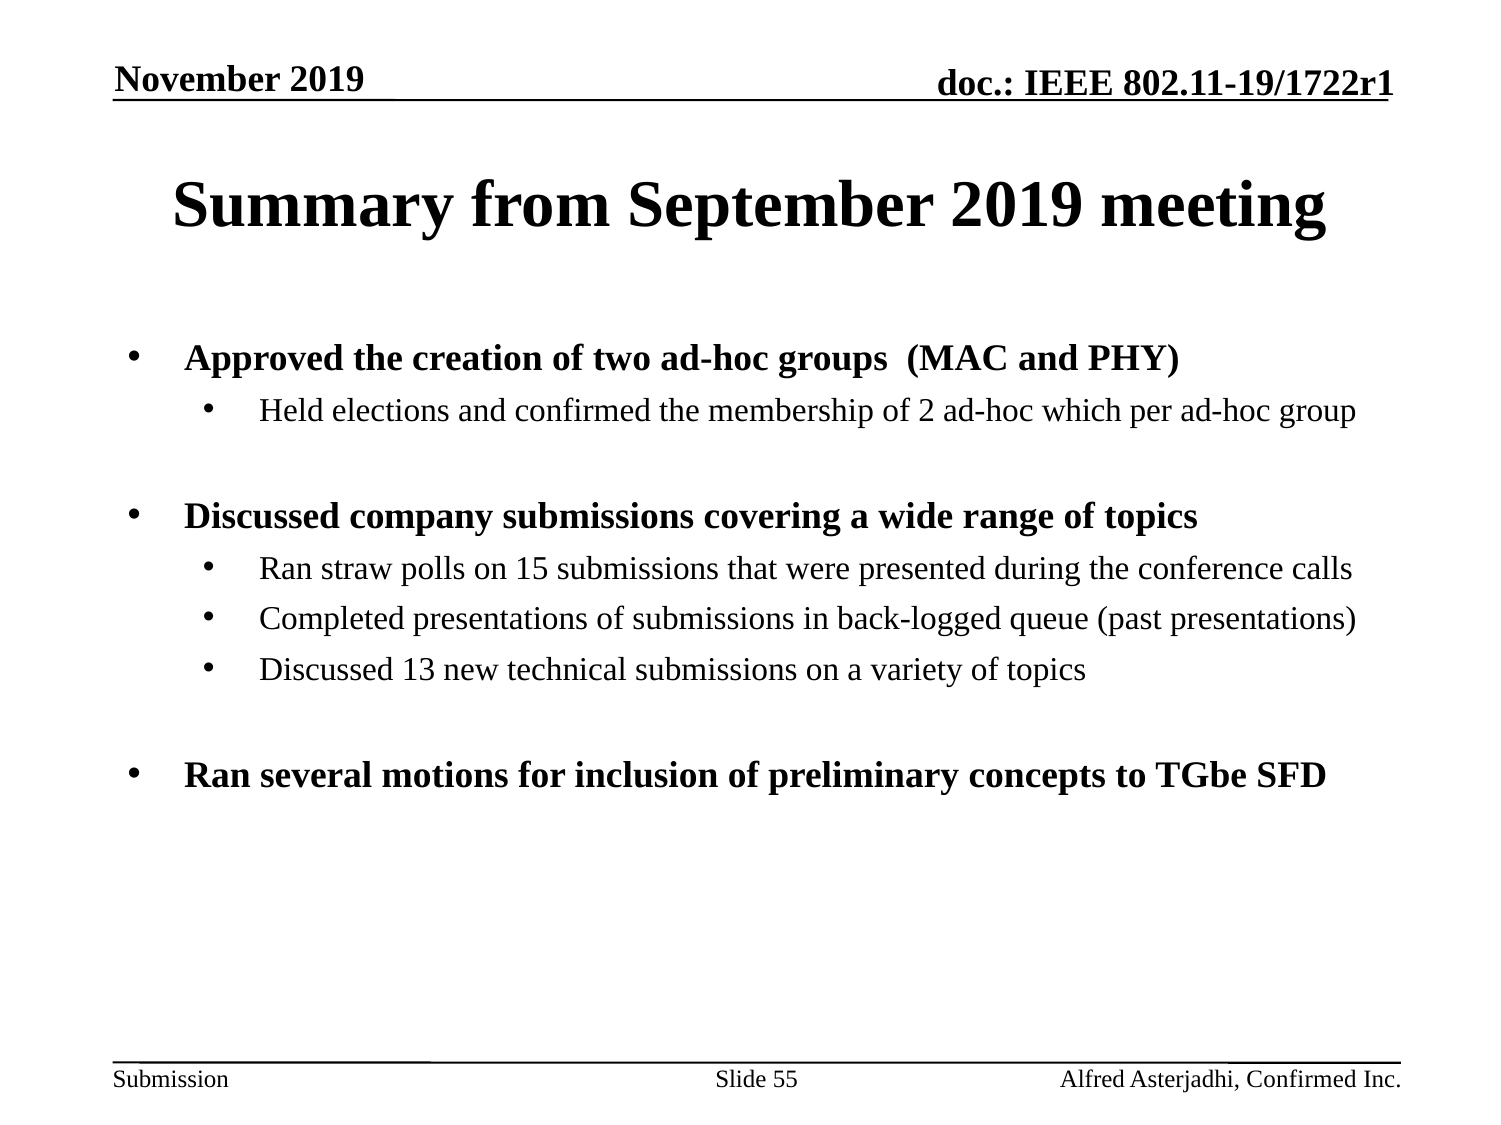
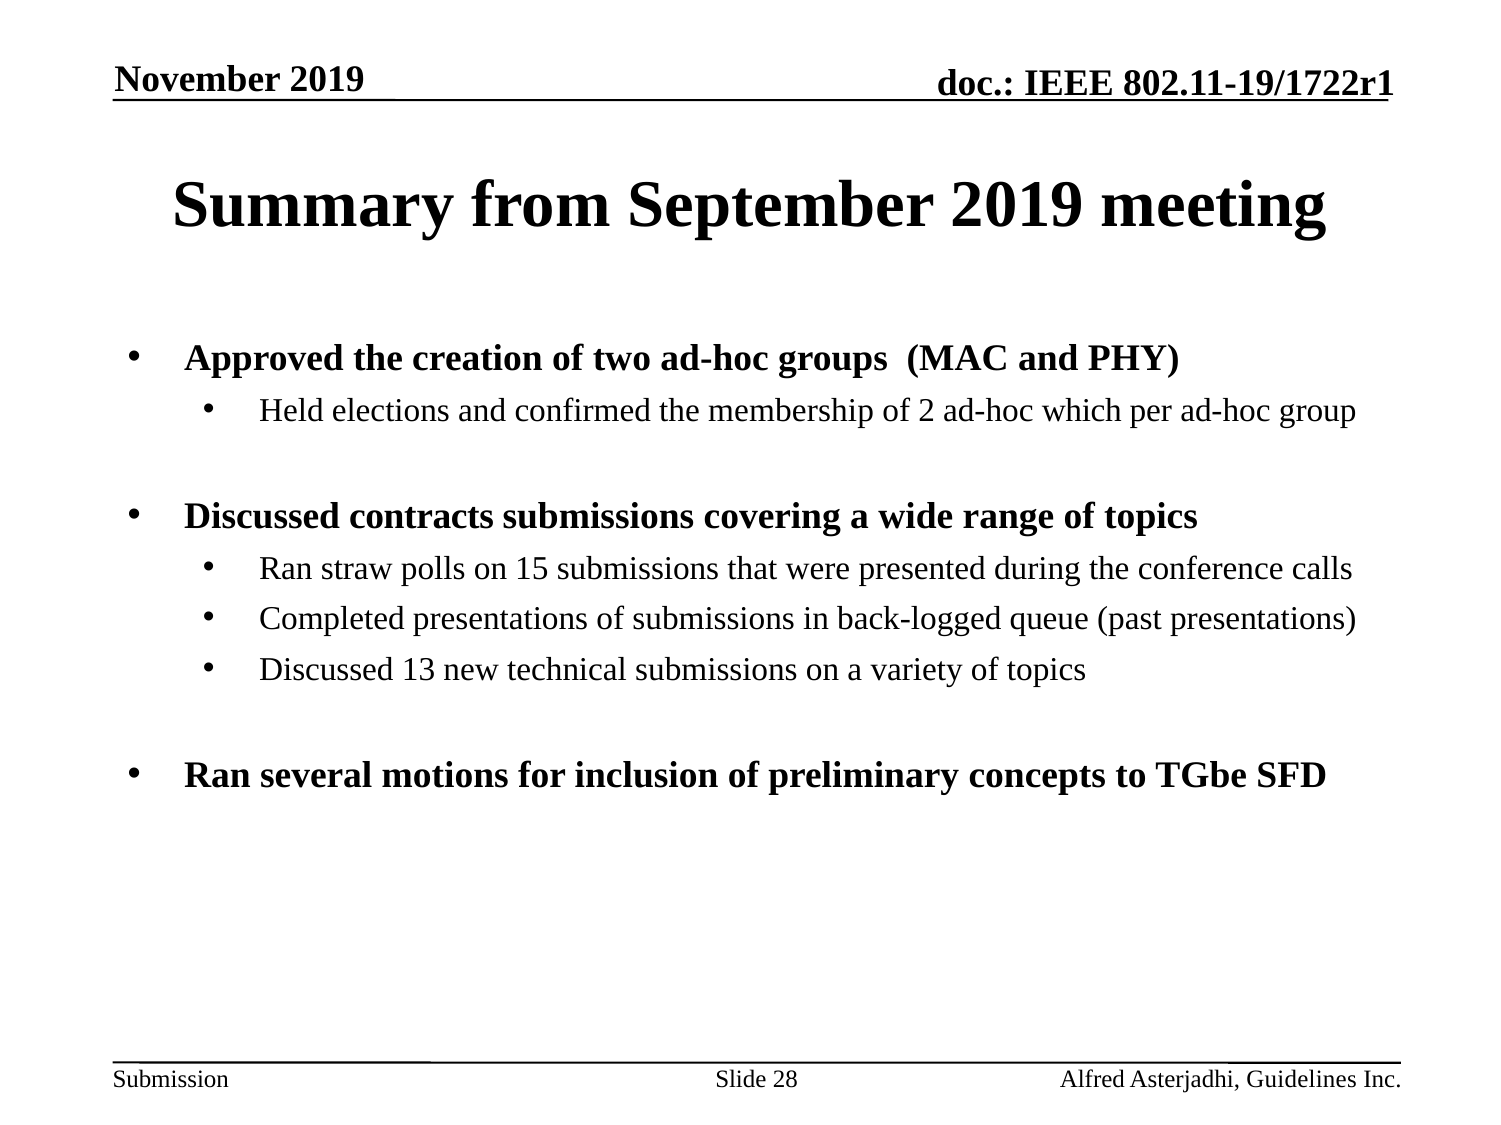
company: company -> contracts
55: 55 -> 28
Asterjadhi Confirmed: Confirmed -> Guidelines
